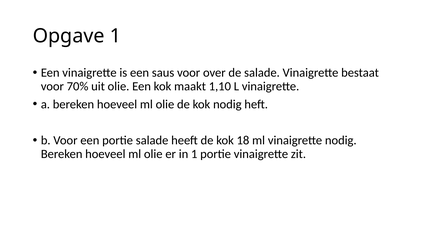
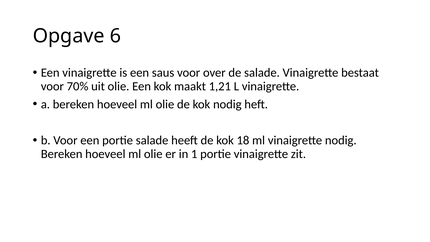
Opgave 1: 1 -> 6
1,10: 1,10 -> 1,21
